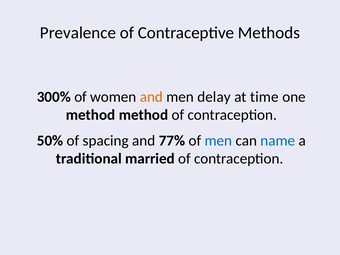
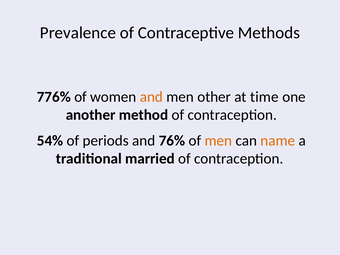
300%: 300% -> 776%
delay: delay -> other
method at (91, 115): method -> another
50%: 50% -> 54%
spacing: spacing -> periods
77%: 77% -> 76%
men at (218, 141) colour: blue -> orange
name colour: blue -> orange
